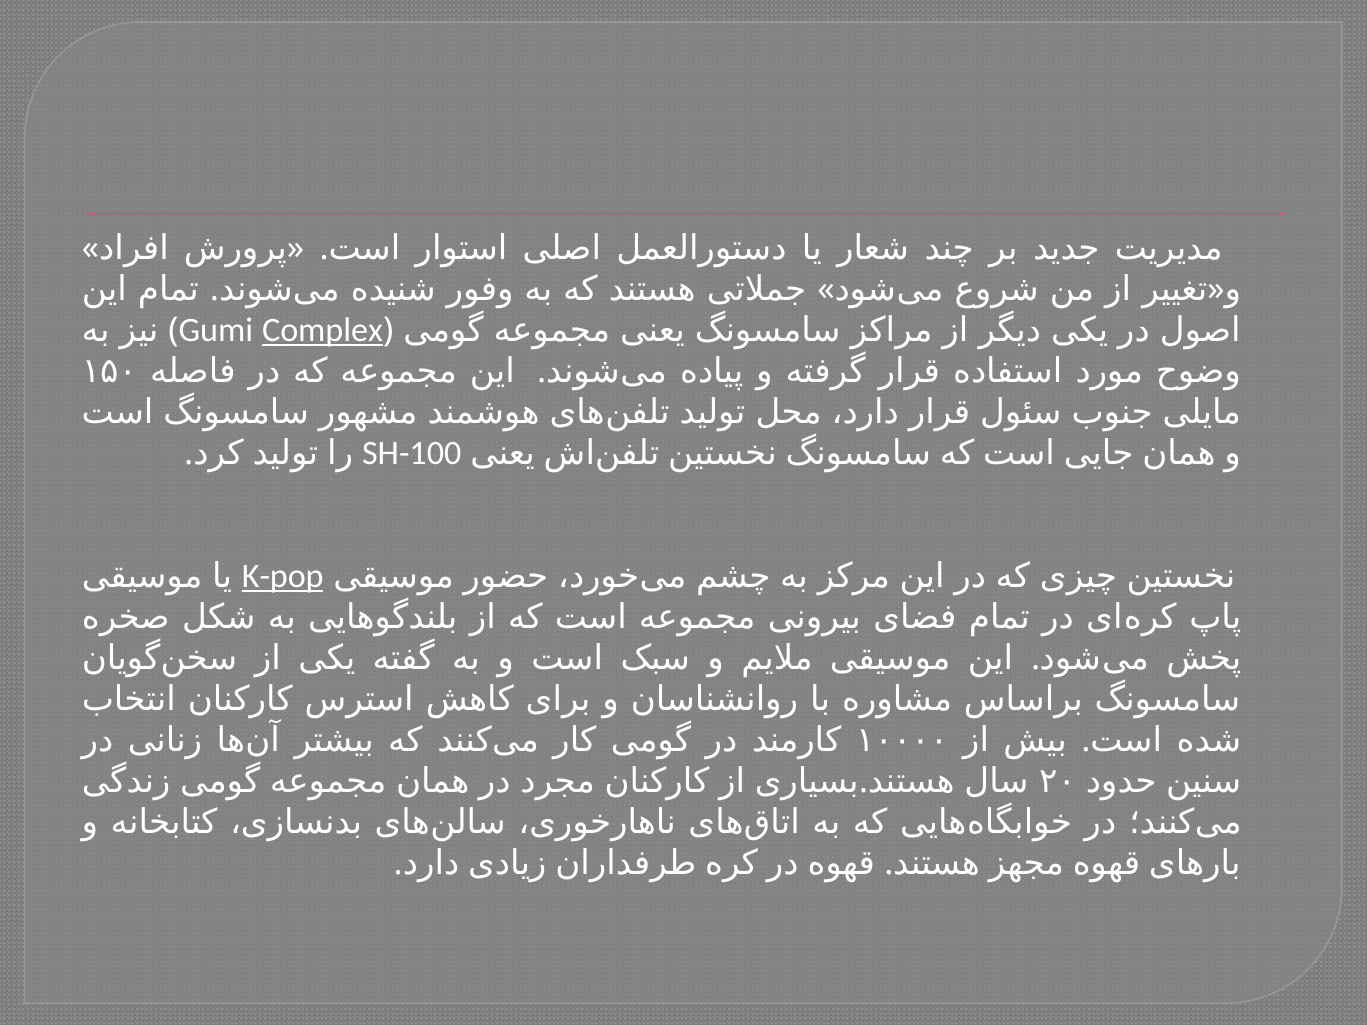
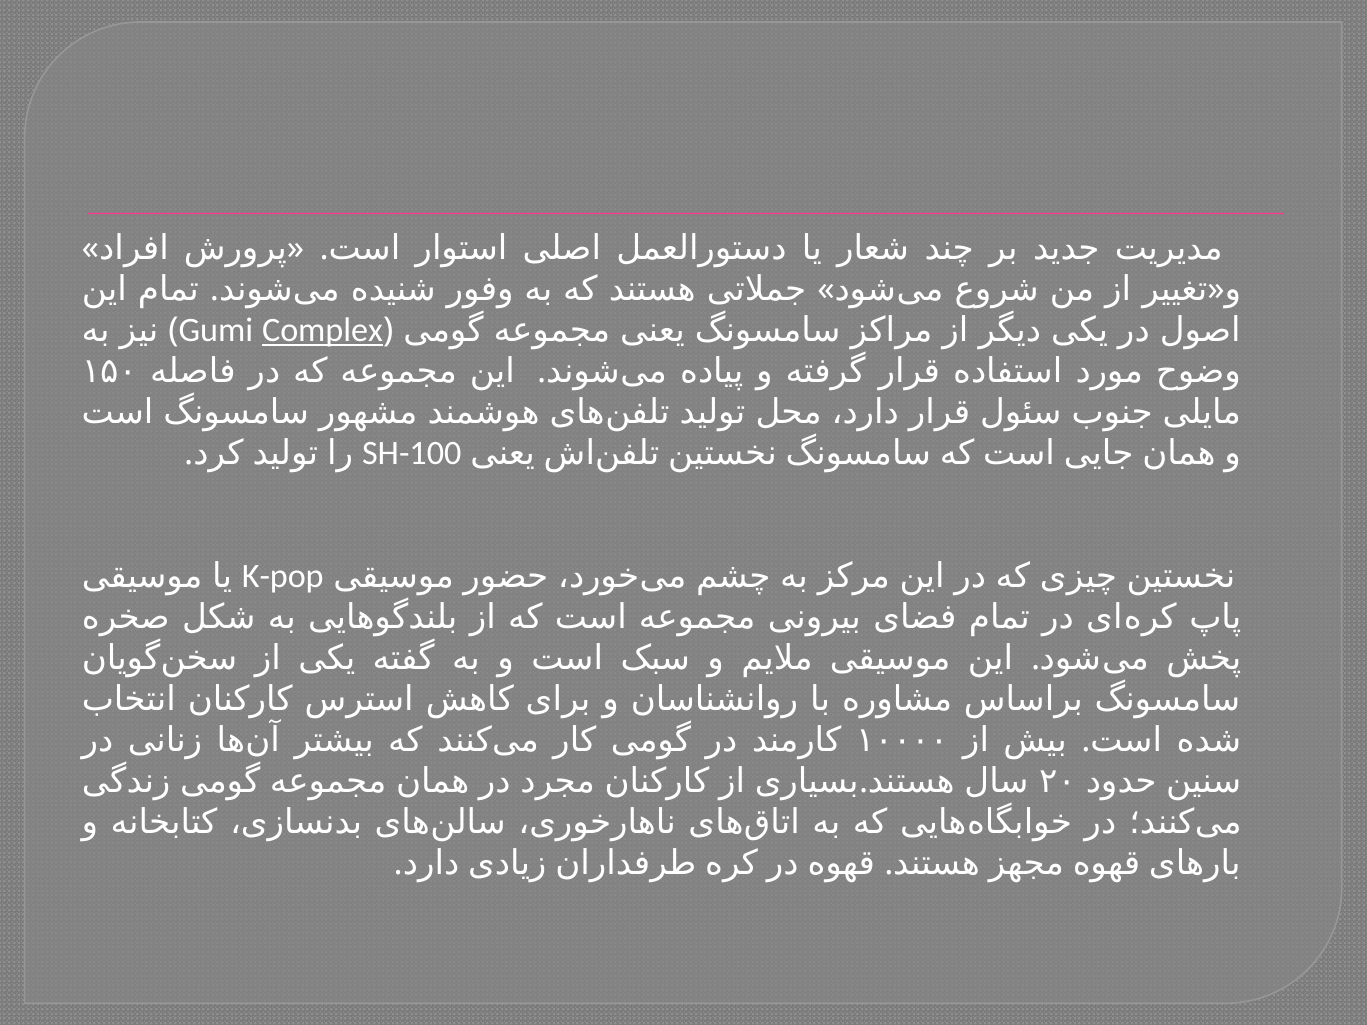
K-pop underline: present -> none
